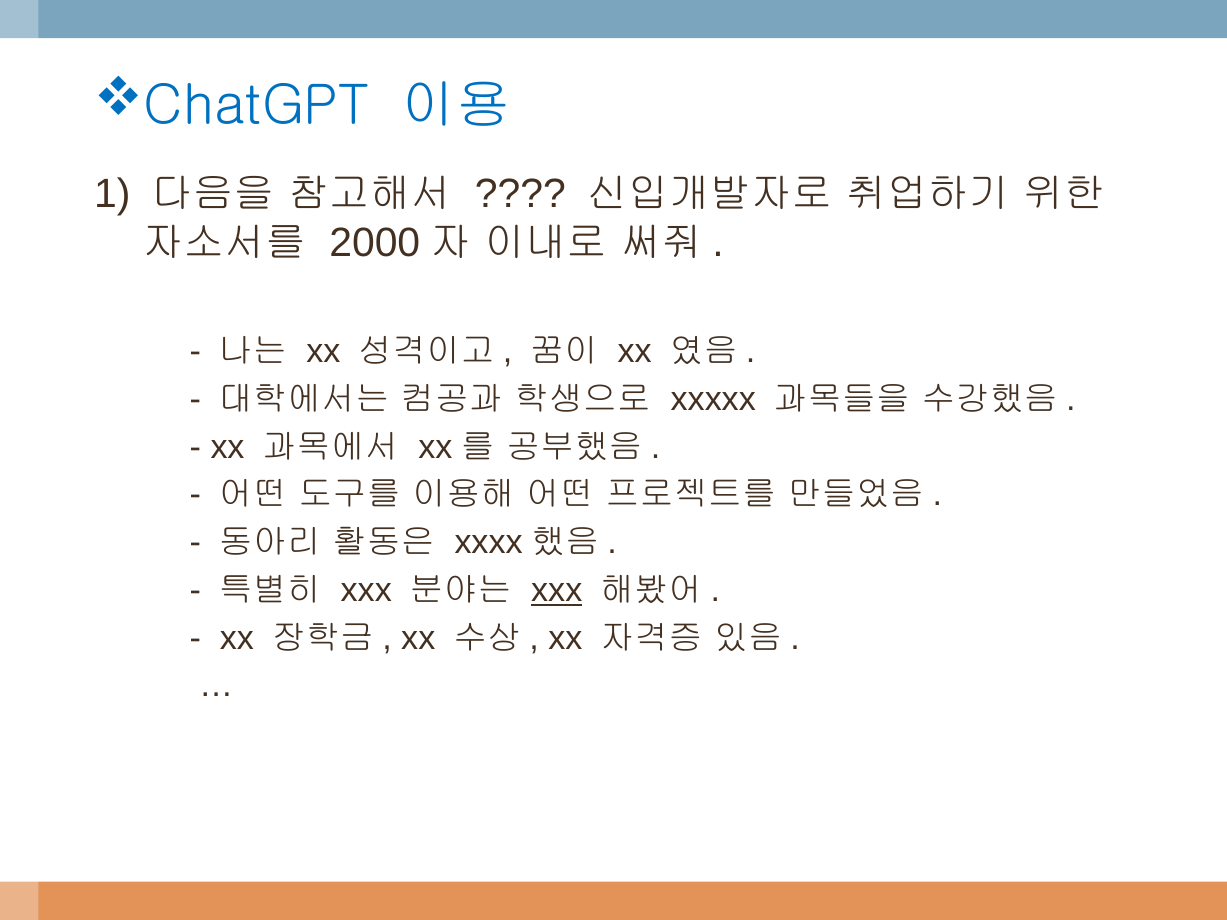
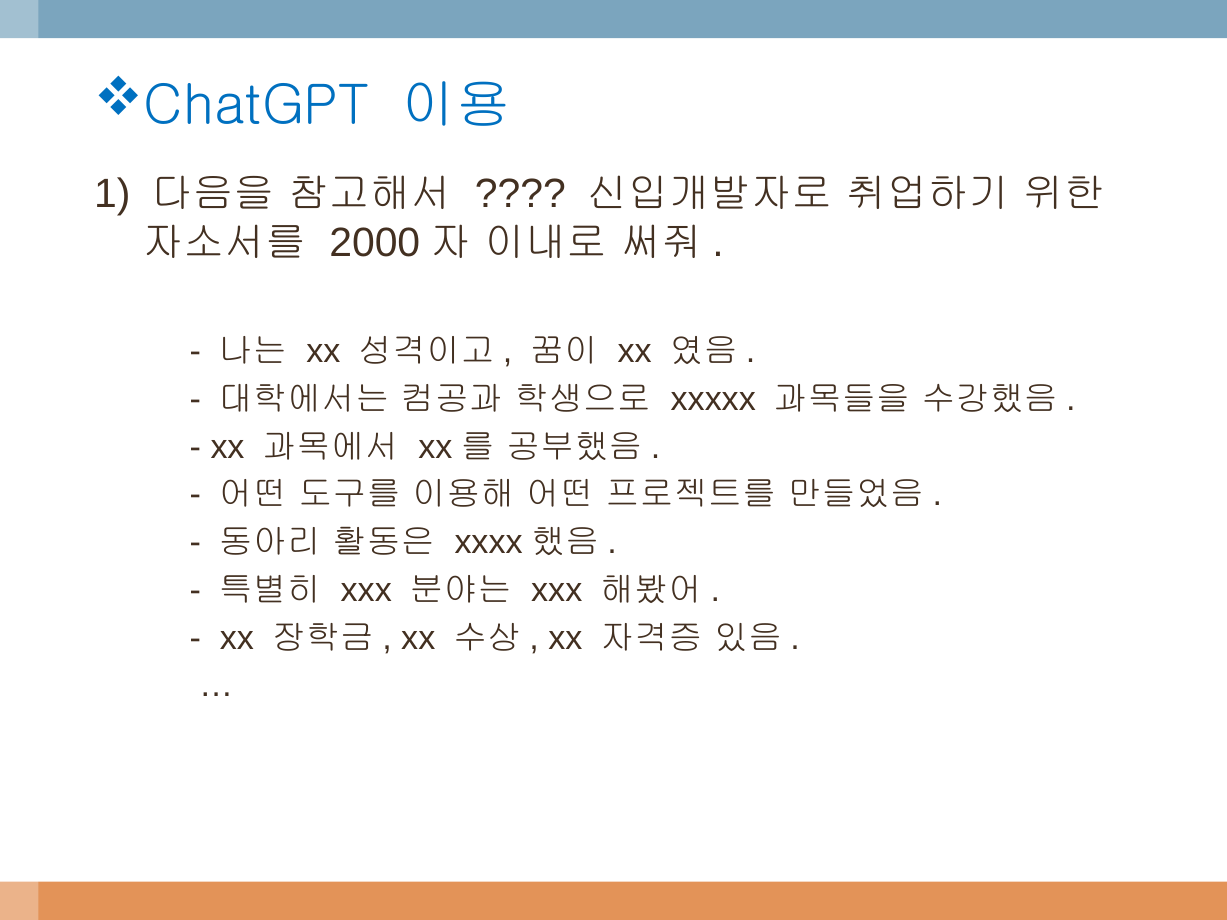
xxx at (557, 590) underline: present -> none
